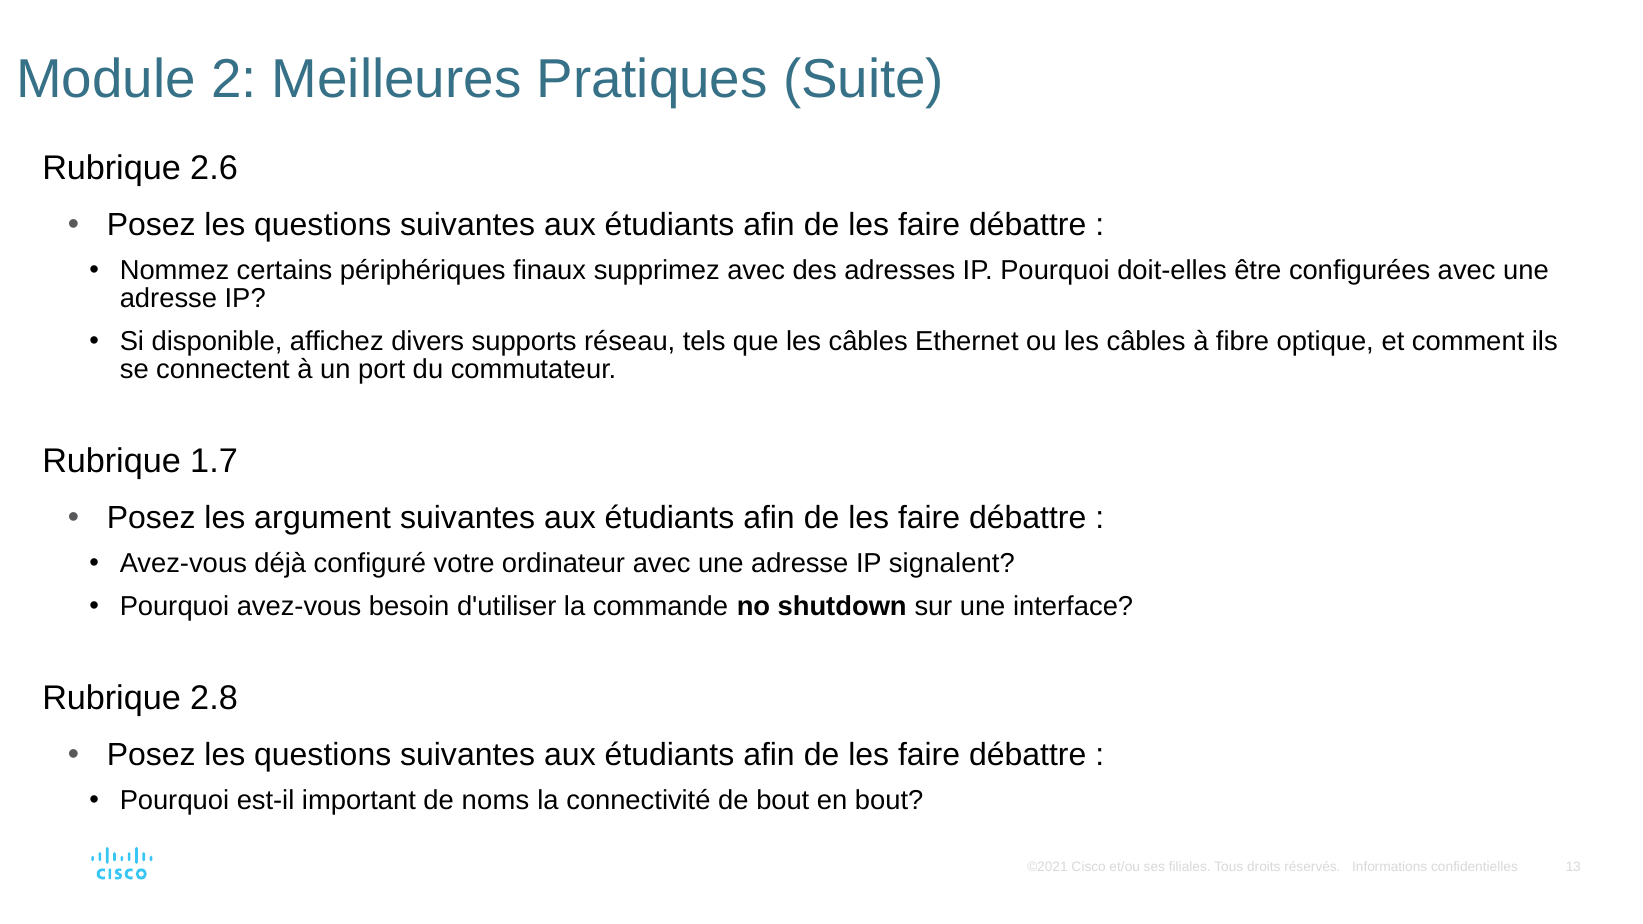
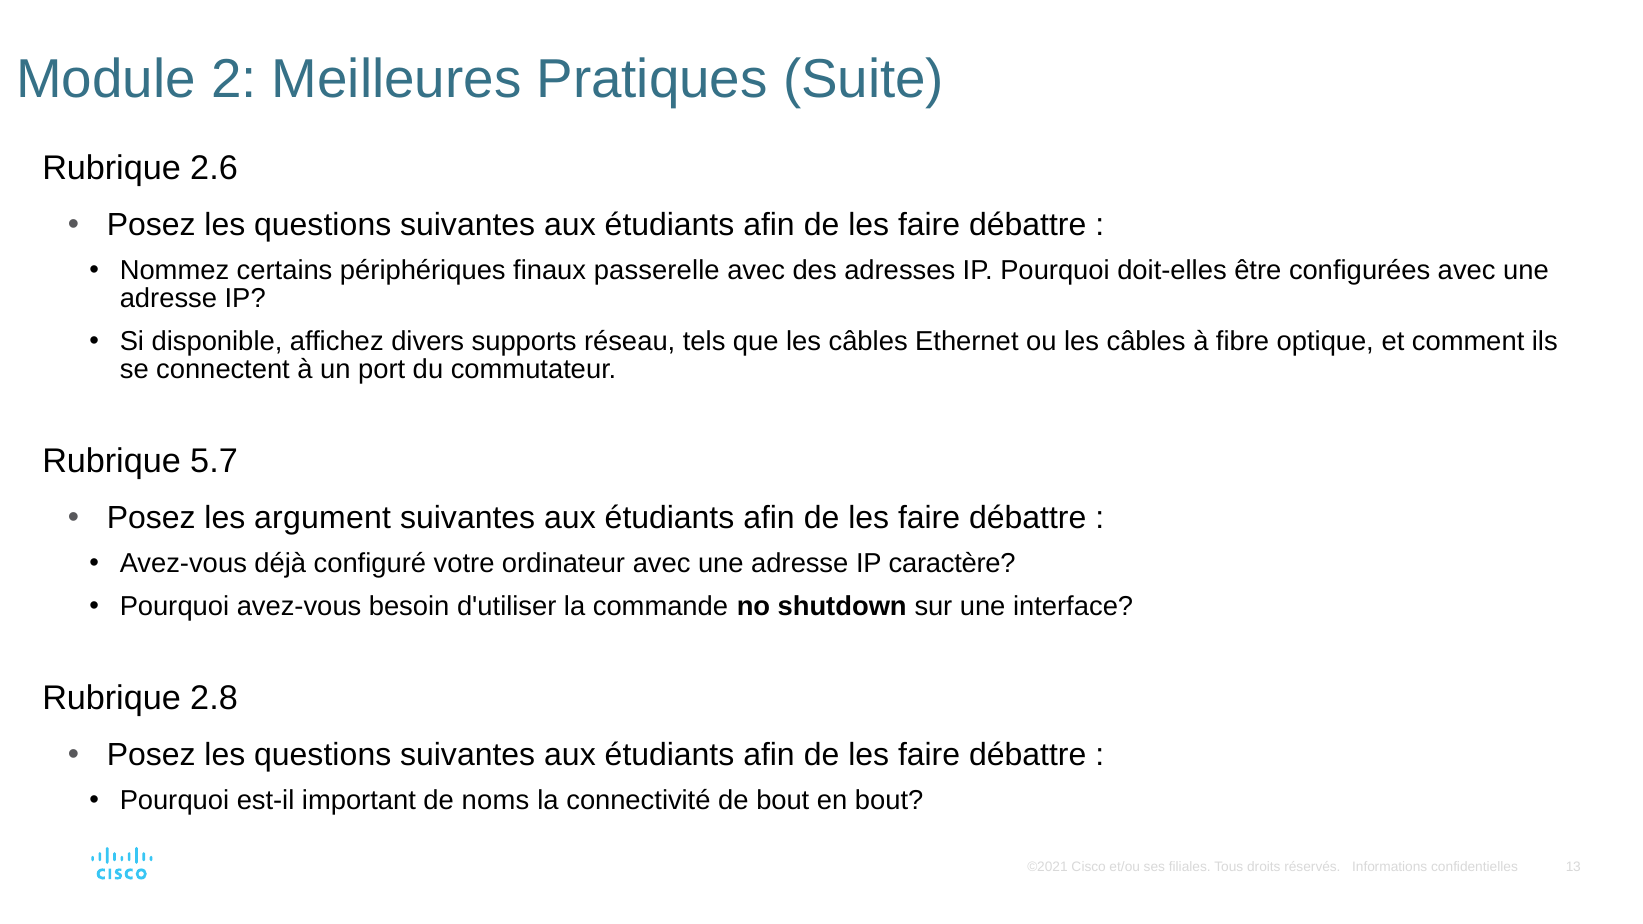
supprimez: supprimez -> passerelle
1.7: 1.7 -> 5.7
signalent: signalent -> caractère
